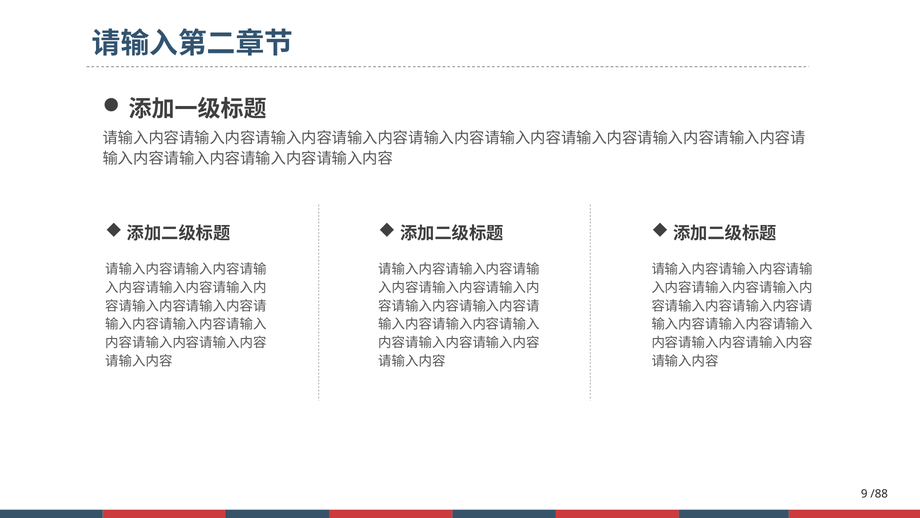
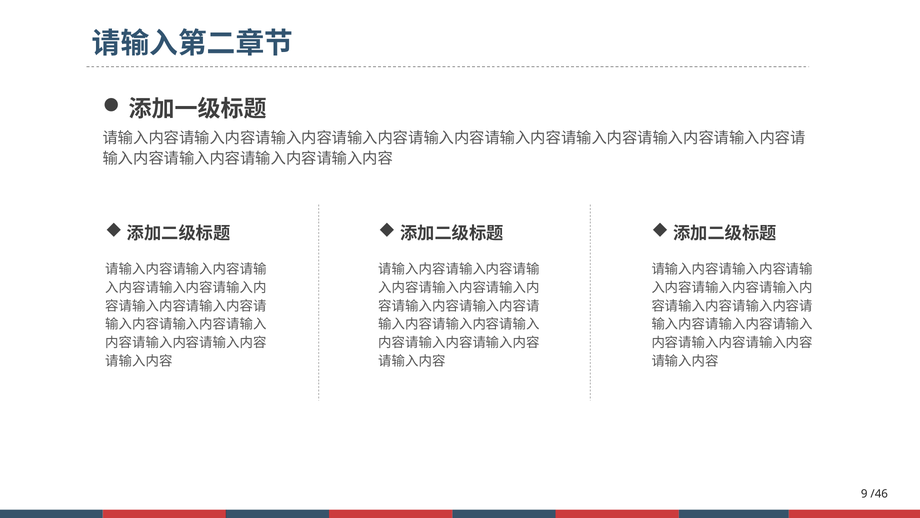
/88: /88 -> /46
